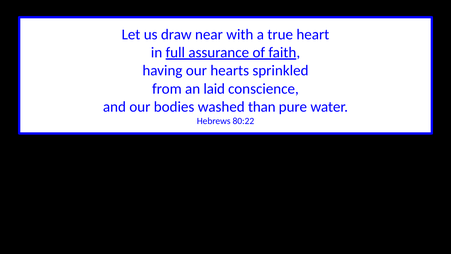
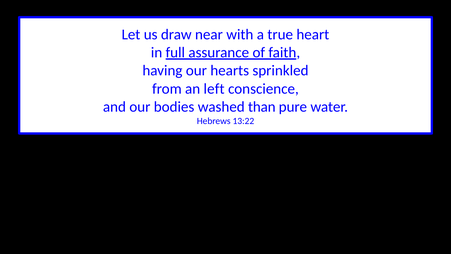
laid: laid -> left
80:22: 80:22 -> 13:22
